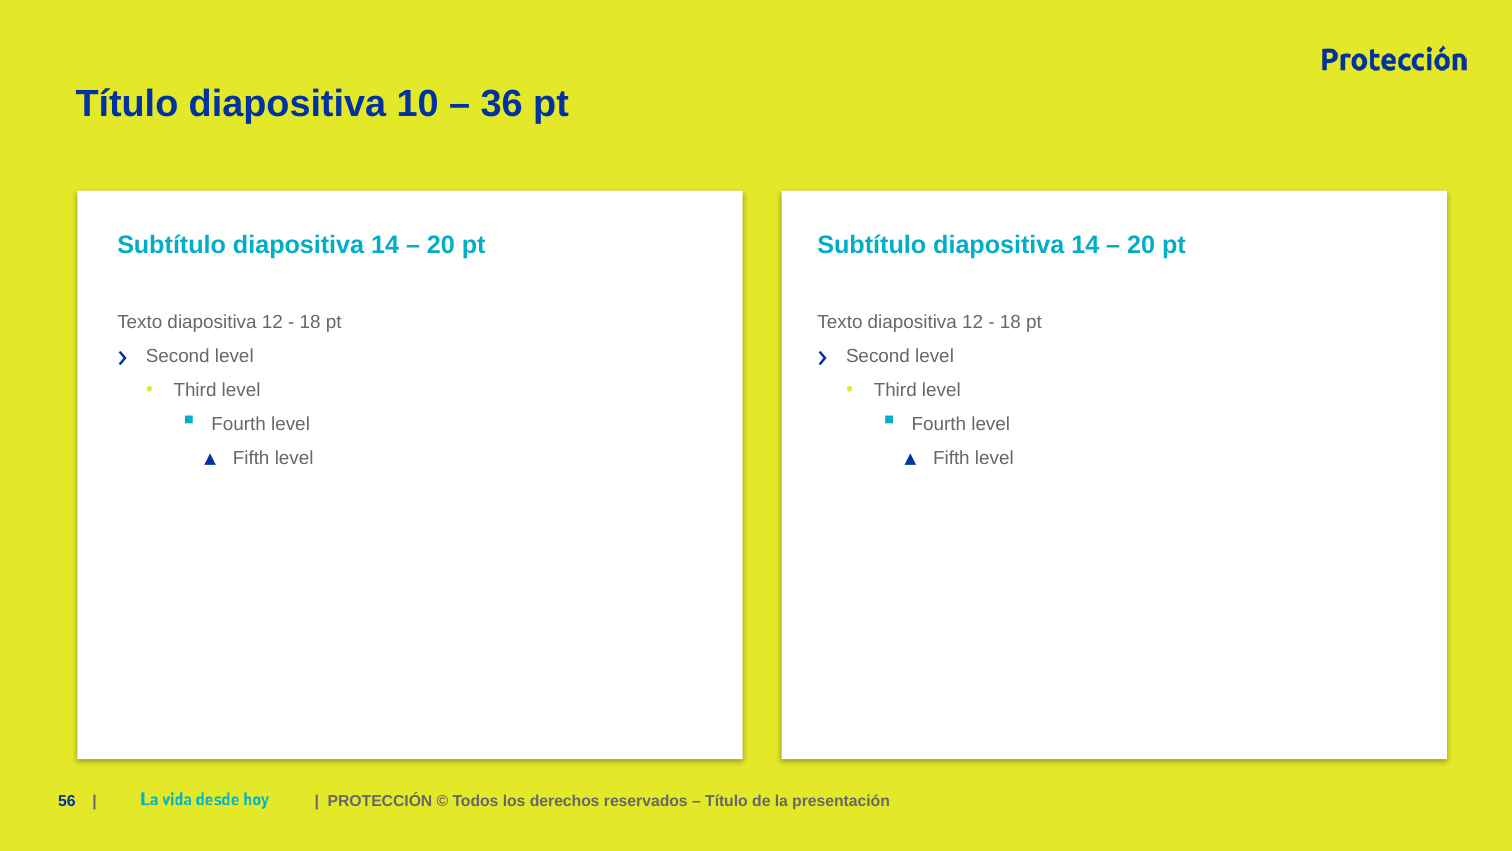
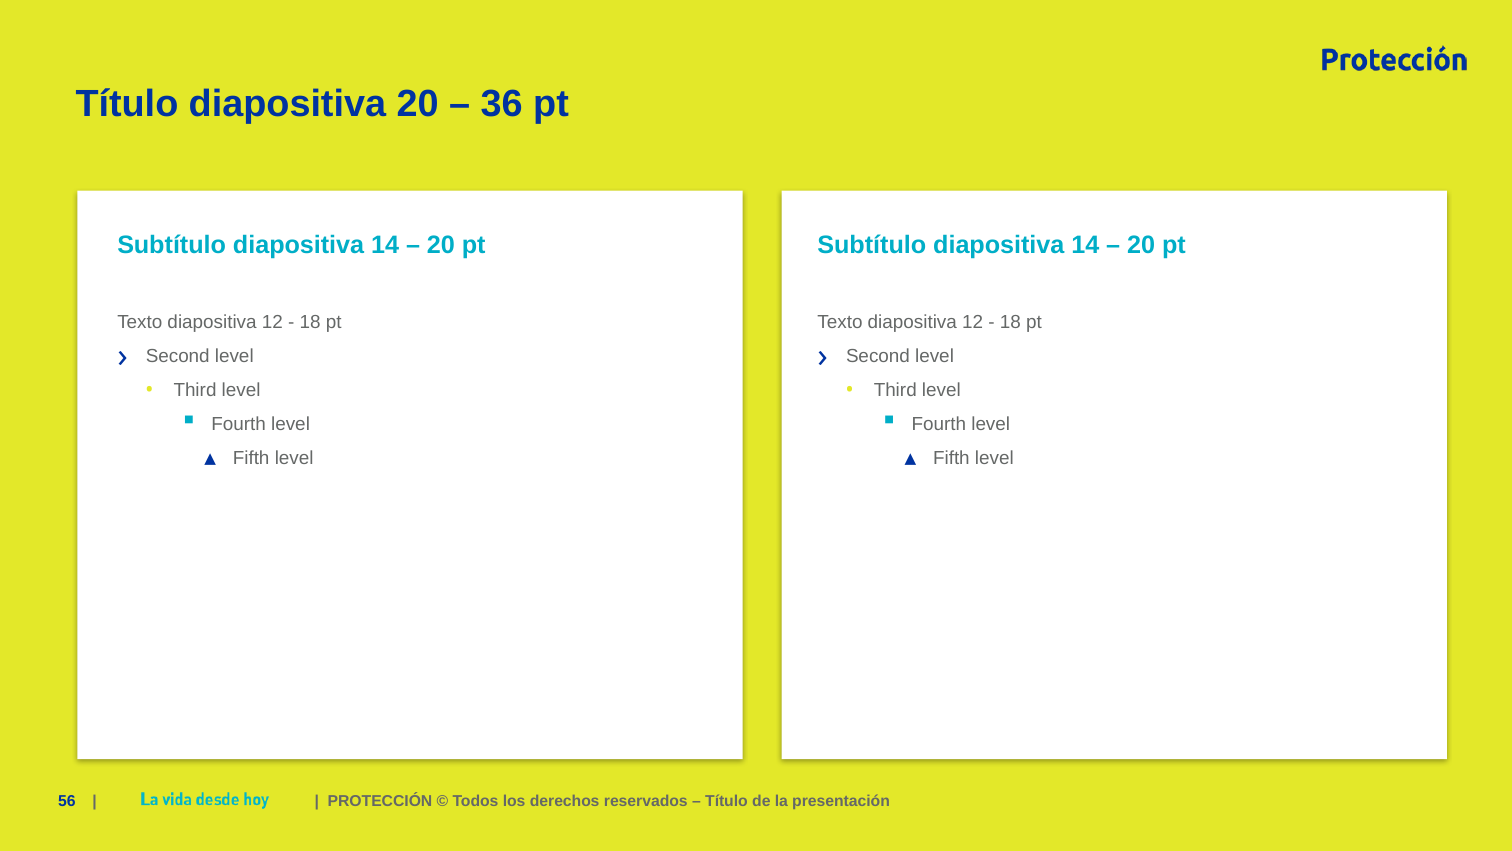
diapositiva 10: 10 -> 20
